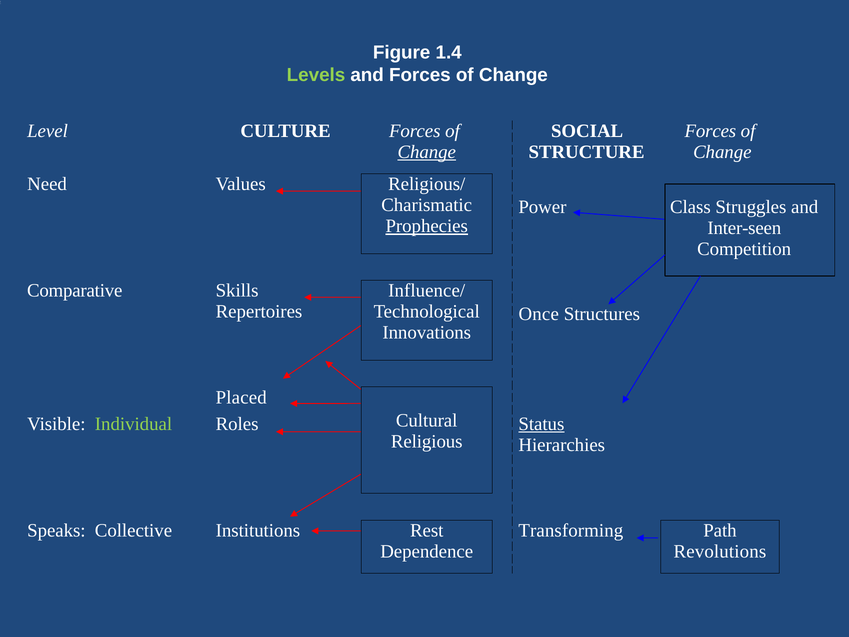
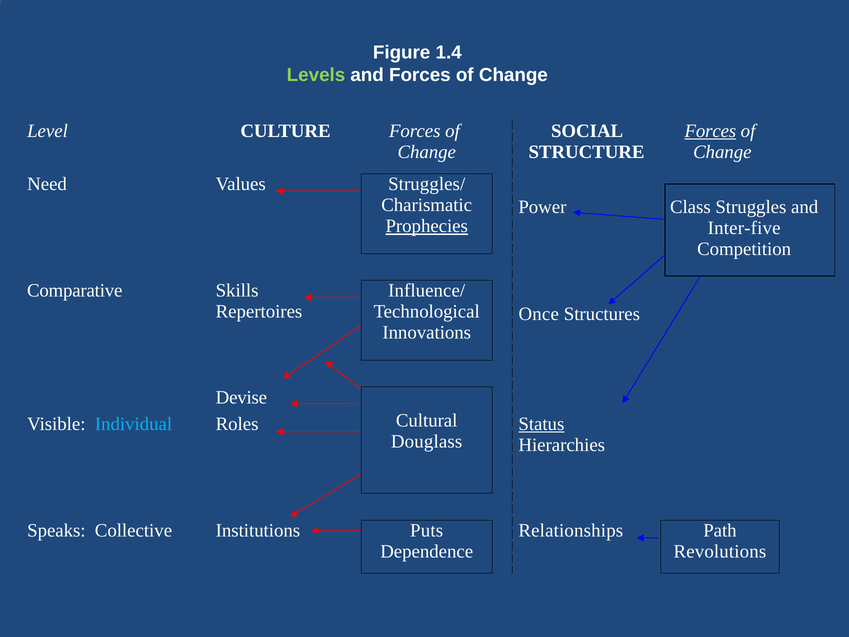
Forces at (710, 131) underline: none -> present
Change at (427, 152) underline: present -> none
Religious/: Religious/ -> Struggles/
Inter-seen: Inter-seen -> Inter-five
Placed: Placed -> Devise
Individual colour: light green -> light blue
Religious: Religious -> Douglass
Rest: Rest -> Puts
Transforming: Transforming -> Relationships
